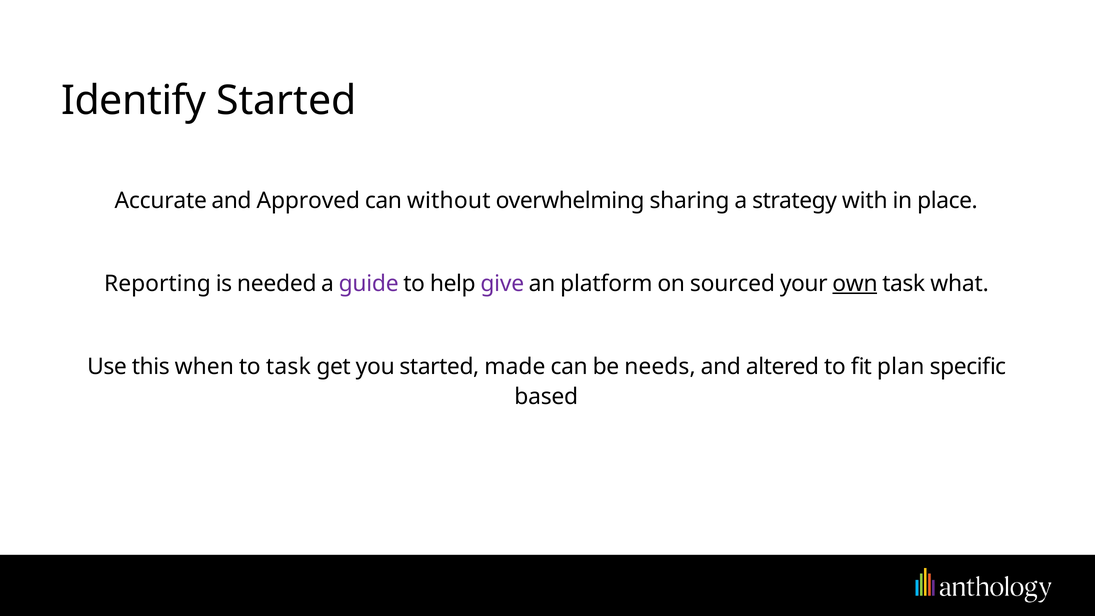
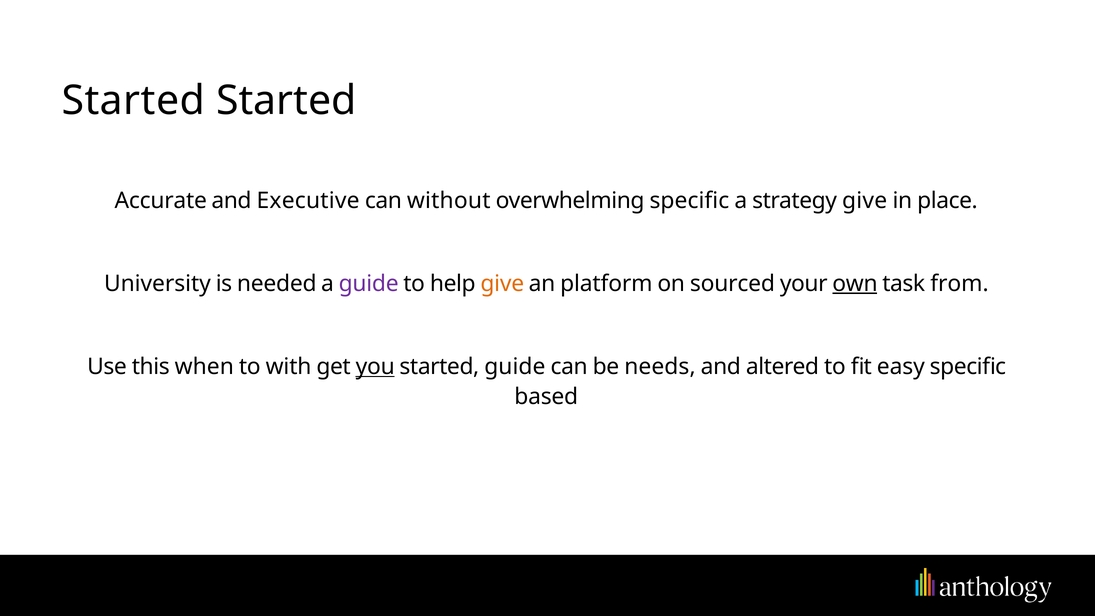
Identify at (134, 101): Identify -> Started
Approved: Approved -> Executive
overwhelming sharing: sharing -> specific
strategy with: with -> give
Reporting: Reporting -> University
give at (502, 284) colour: purple -> orange
what: what -> from
to task: task -> with
you underline: none -> present
started made: made -> guide
plan: plan -> easy
